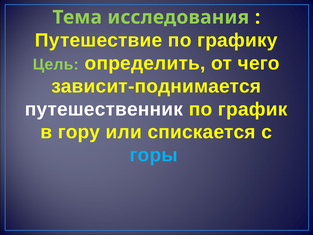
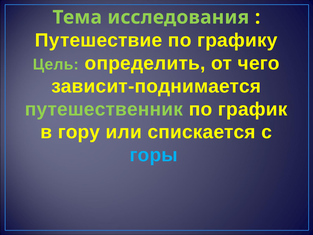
путешественник colour: white -> light green
